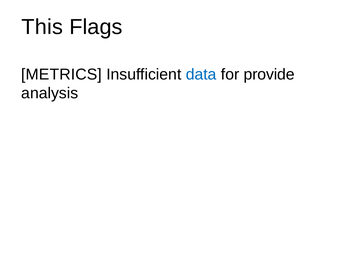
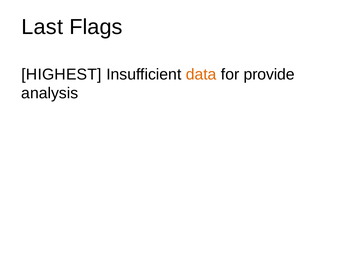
This: This -> Last
METRICS: METRICS -> HIGHEST
data colour: blue -> orange
